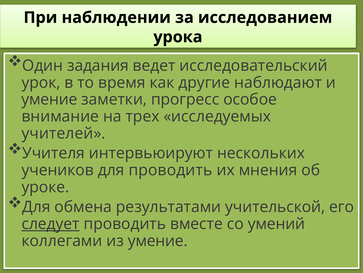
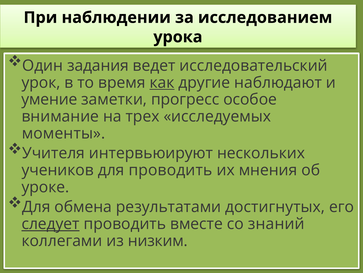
как underline: none -> present
учителей: учителей -> моменты
учительской: учительской -> достигнутых
умений: умений -> знаний
из умение: умение -> низким
